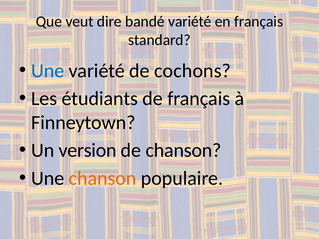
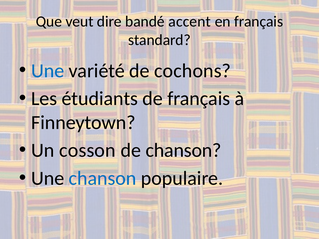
bandé variété: variété -> accent
version: version -> cosson
chanson at (103, 179) colour: orange -> blue
